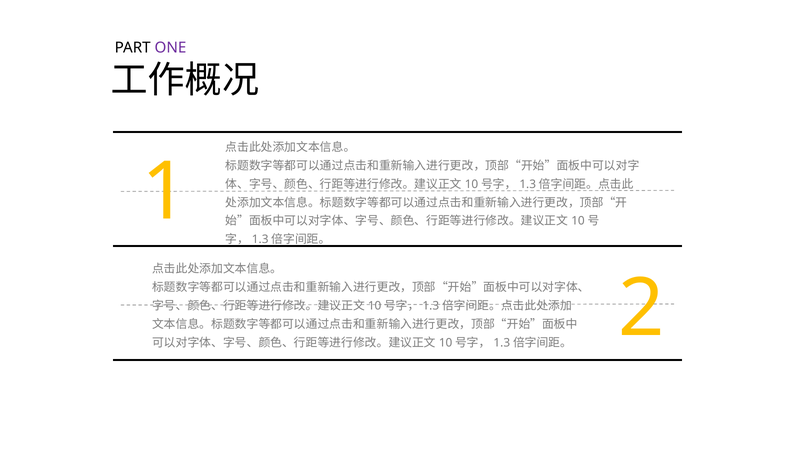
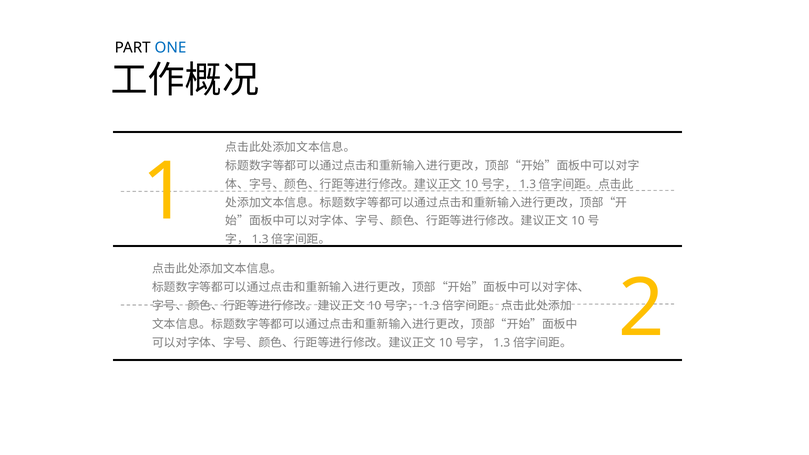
ONE colour: purple -> blue
